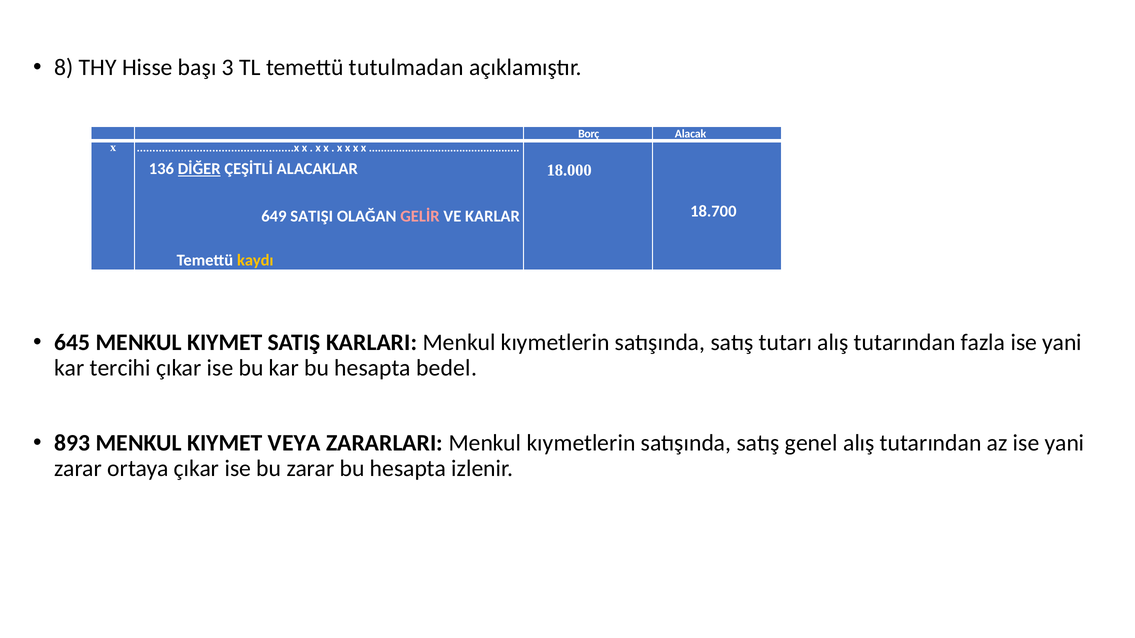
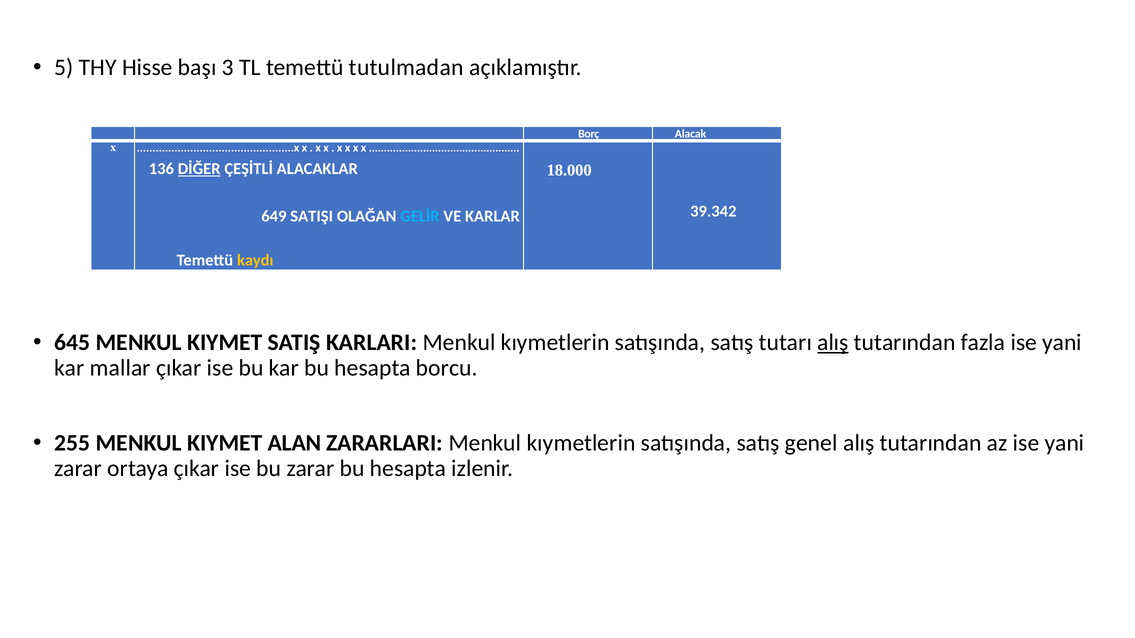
8: 8 -> 5
18.700: 18.700 -> 39.342
GELİR colour: pink -> light blue
alış at (833, 343) underline: none -> present
tercihi: tercihi -> mallar
bedel: bedel -> borcu
893: 893 -> 255
VEYA: VEYA -> ALAN
